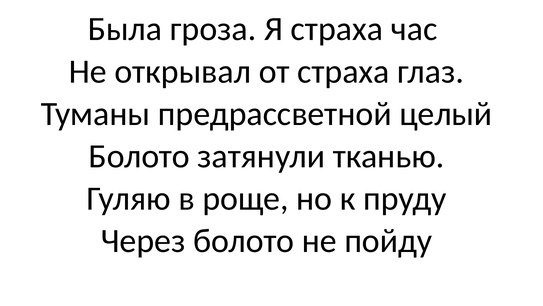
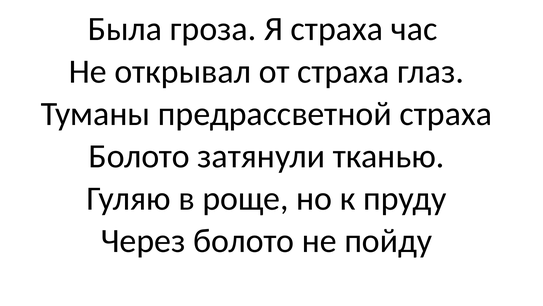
предрассветной целый: целый -> страха
